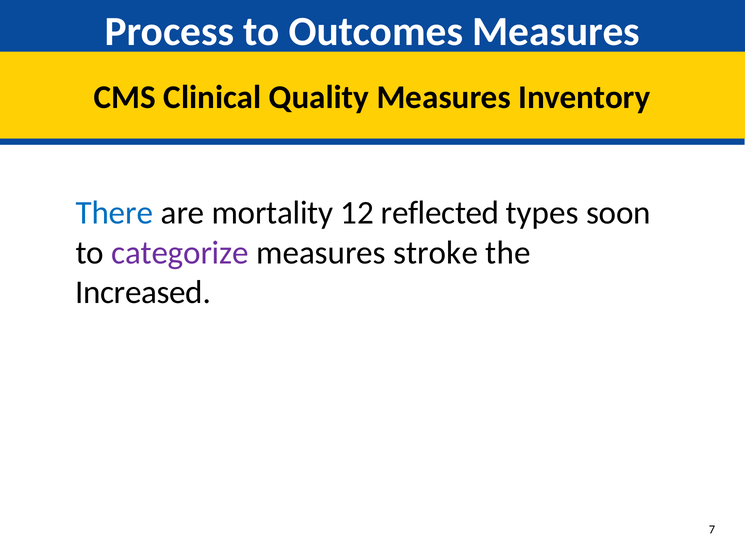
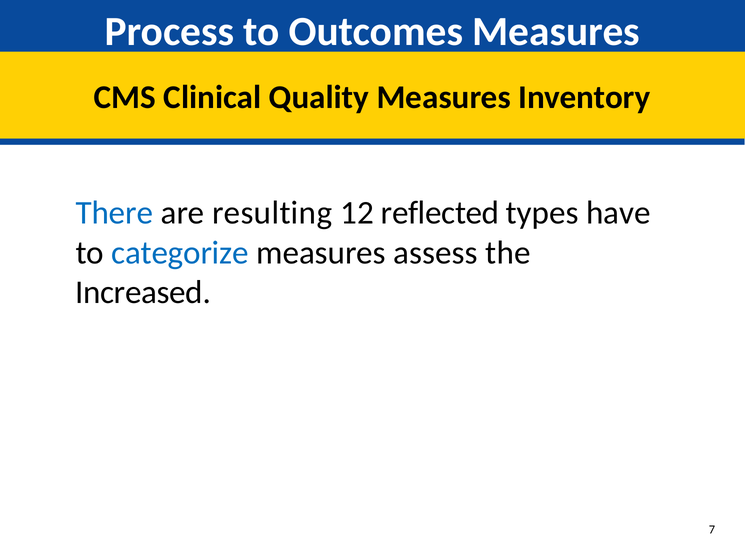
mortality: mortality -> resulting
soon: soon -> have
categorize colour: purple -> blue
stroke: stroke -> assess
